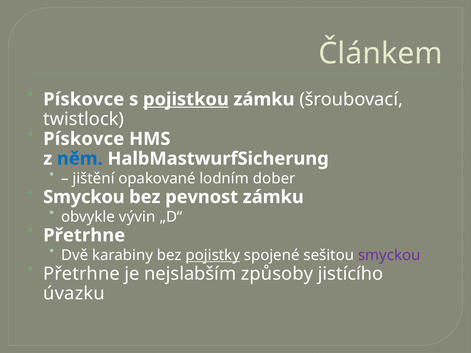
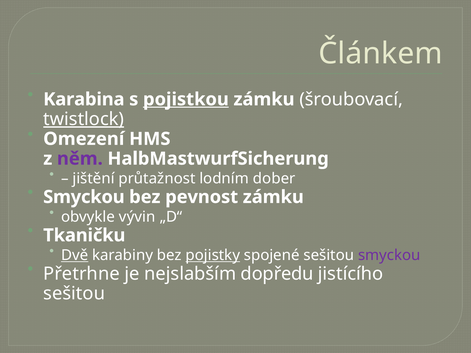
Pískovce at (84, 99): Pískovce -> Karabina
twistlock underline: none -> present
Pískovce at (84, 139): Pískovce -> Omezení
něm colour: blue -> purple
opakované: opakované -> průtažnost
Přetrhne at (84, 235): Přetrhne -> Tkaničku
Dvě underline: none -> present
způsoby: způsoby -> dopředu
úvazku at (74, 294): úvazku -> sešitou
